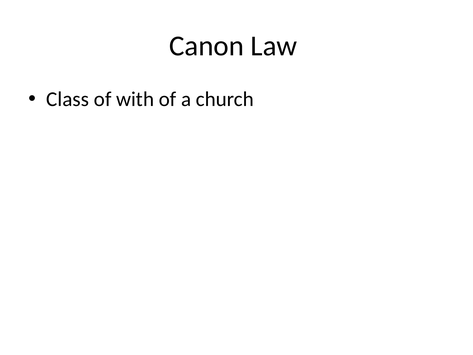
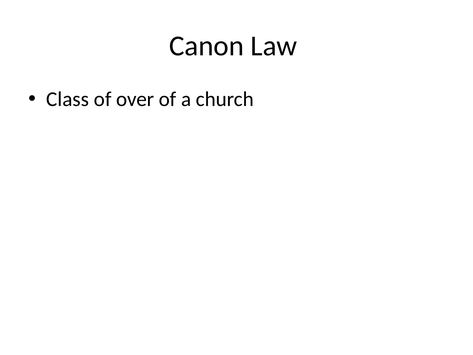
with: with -> over
